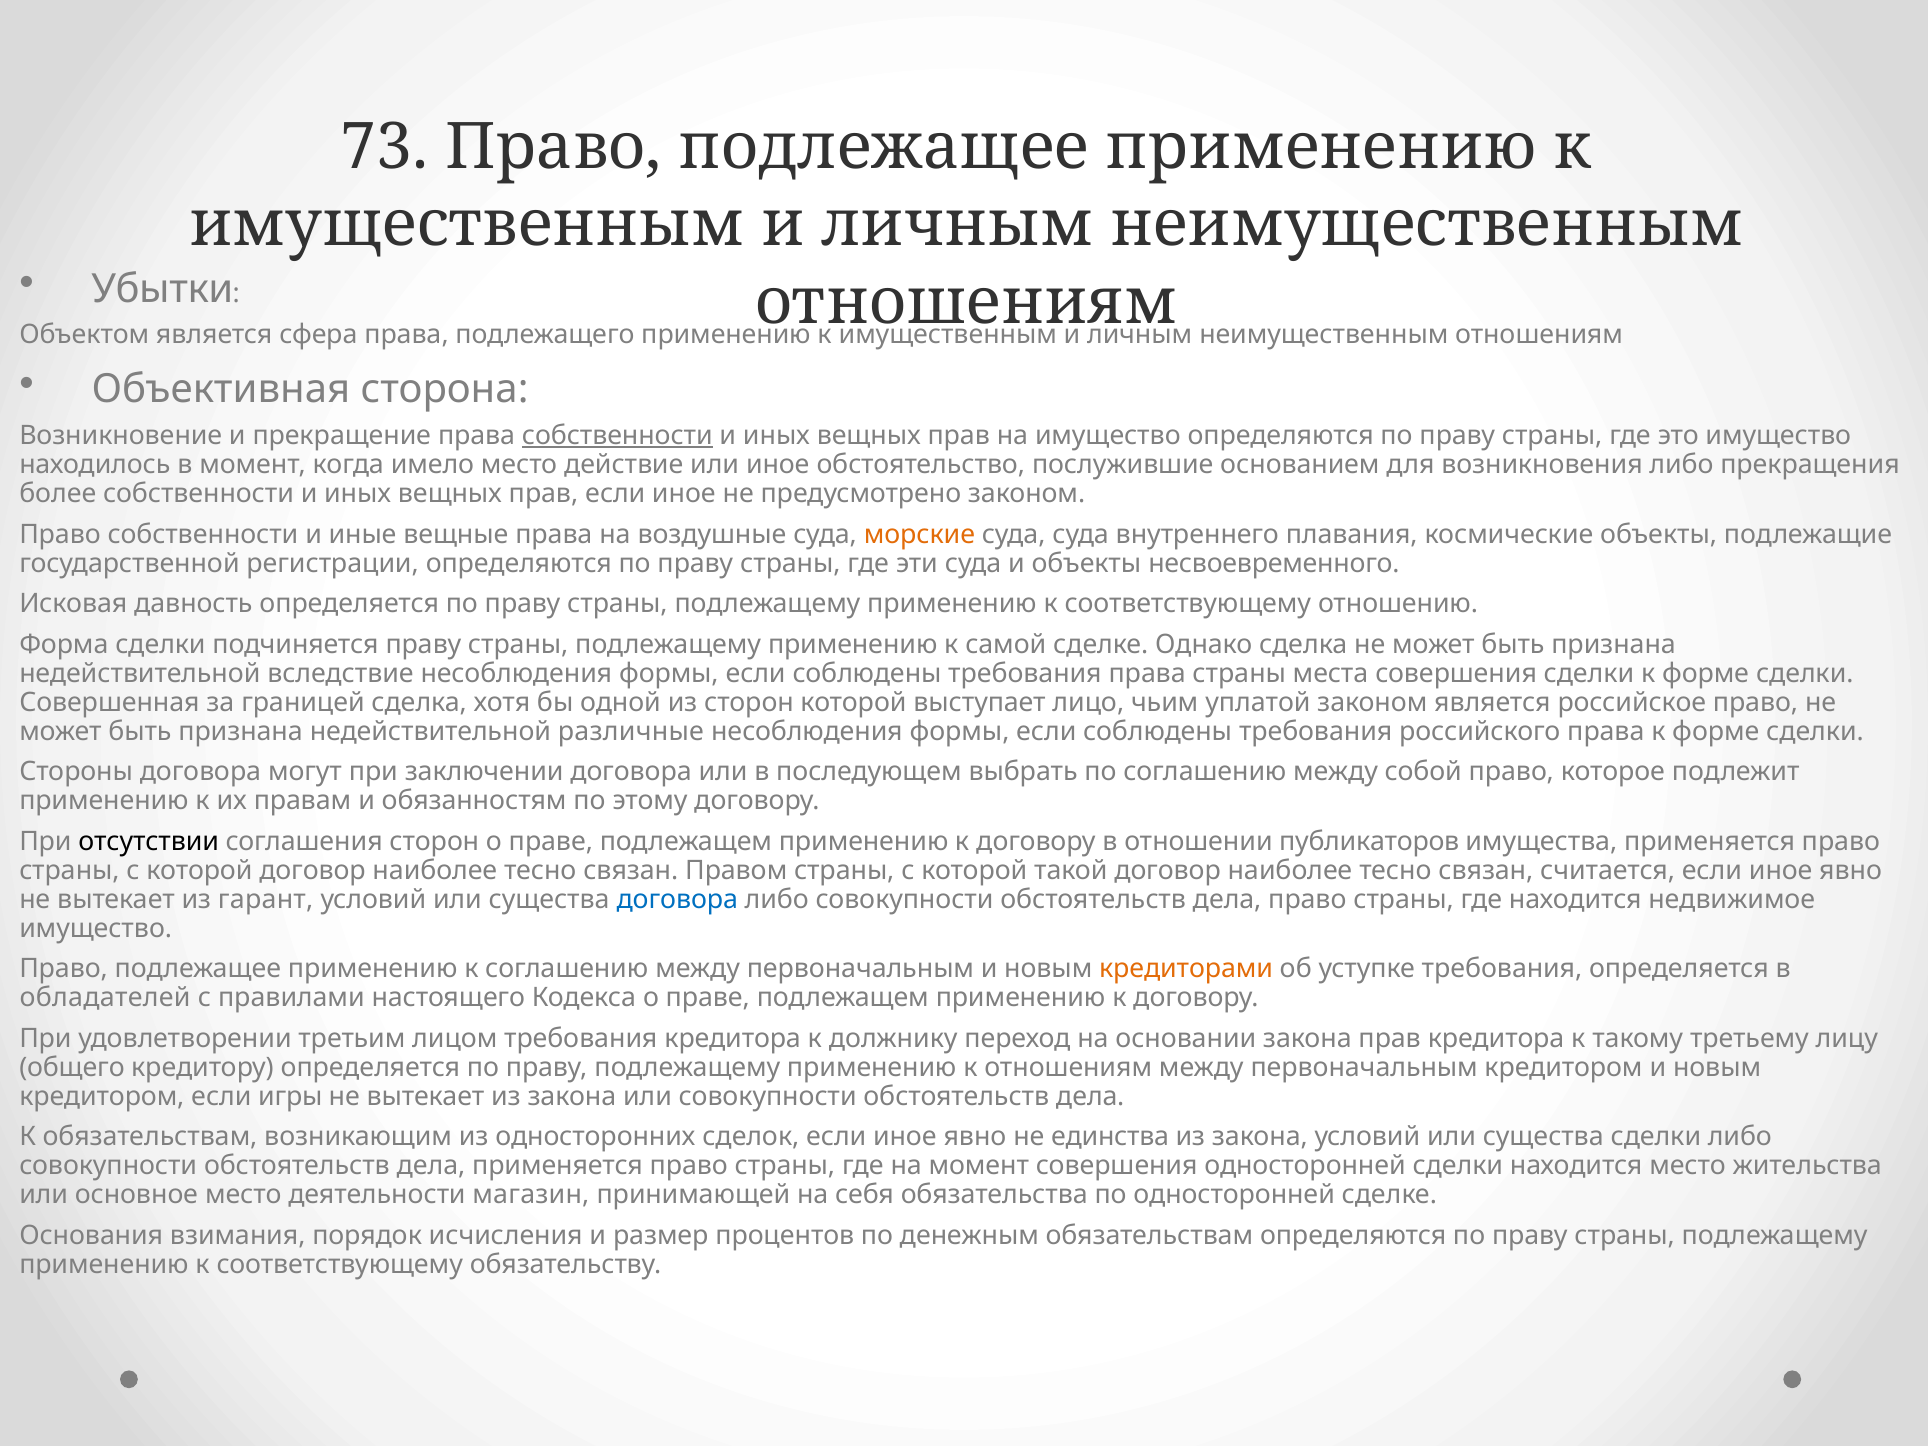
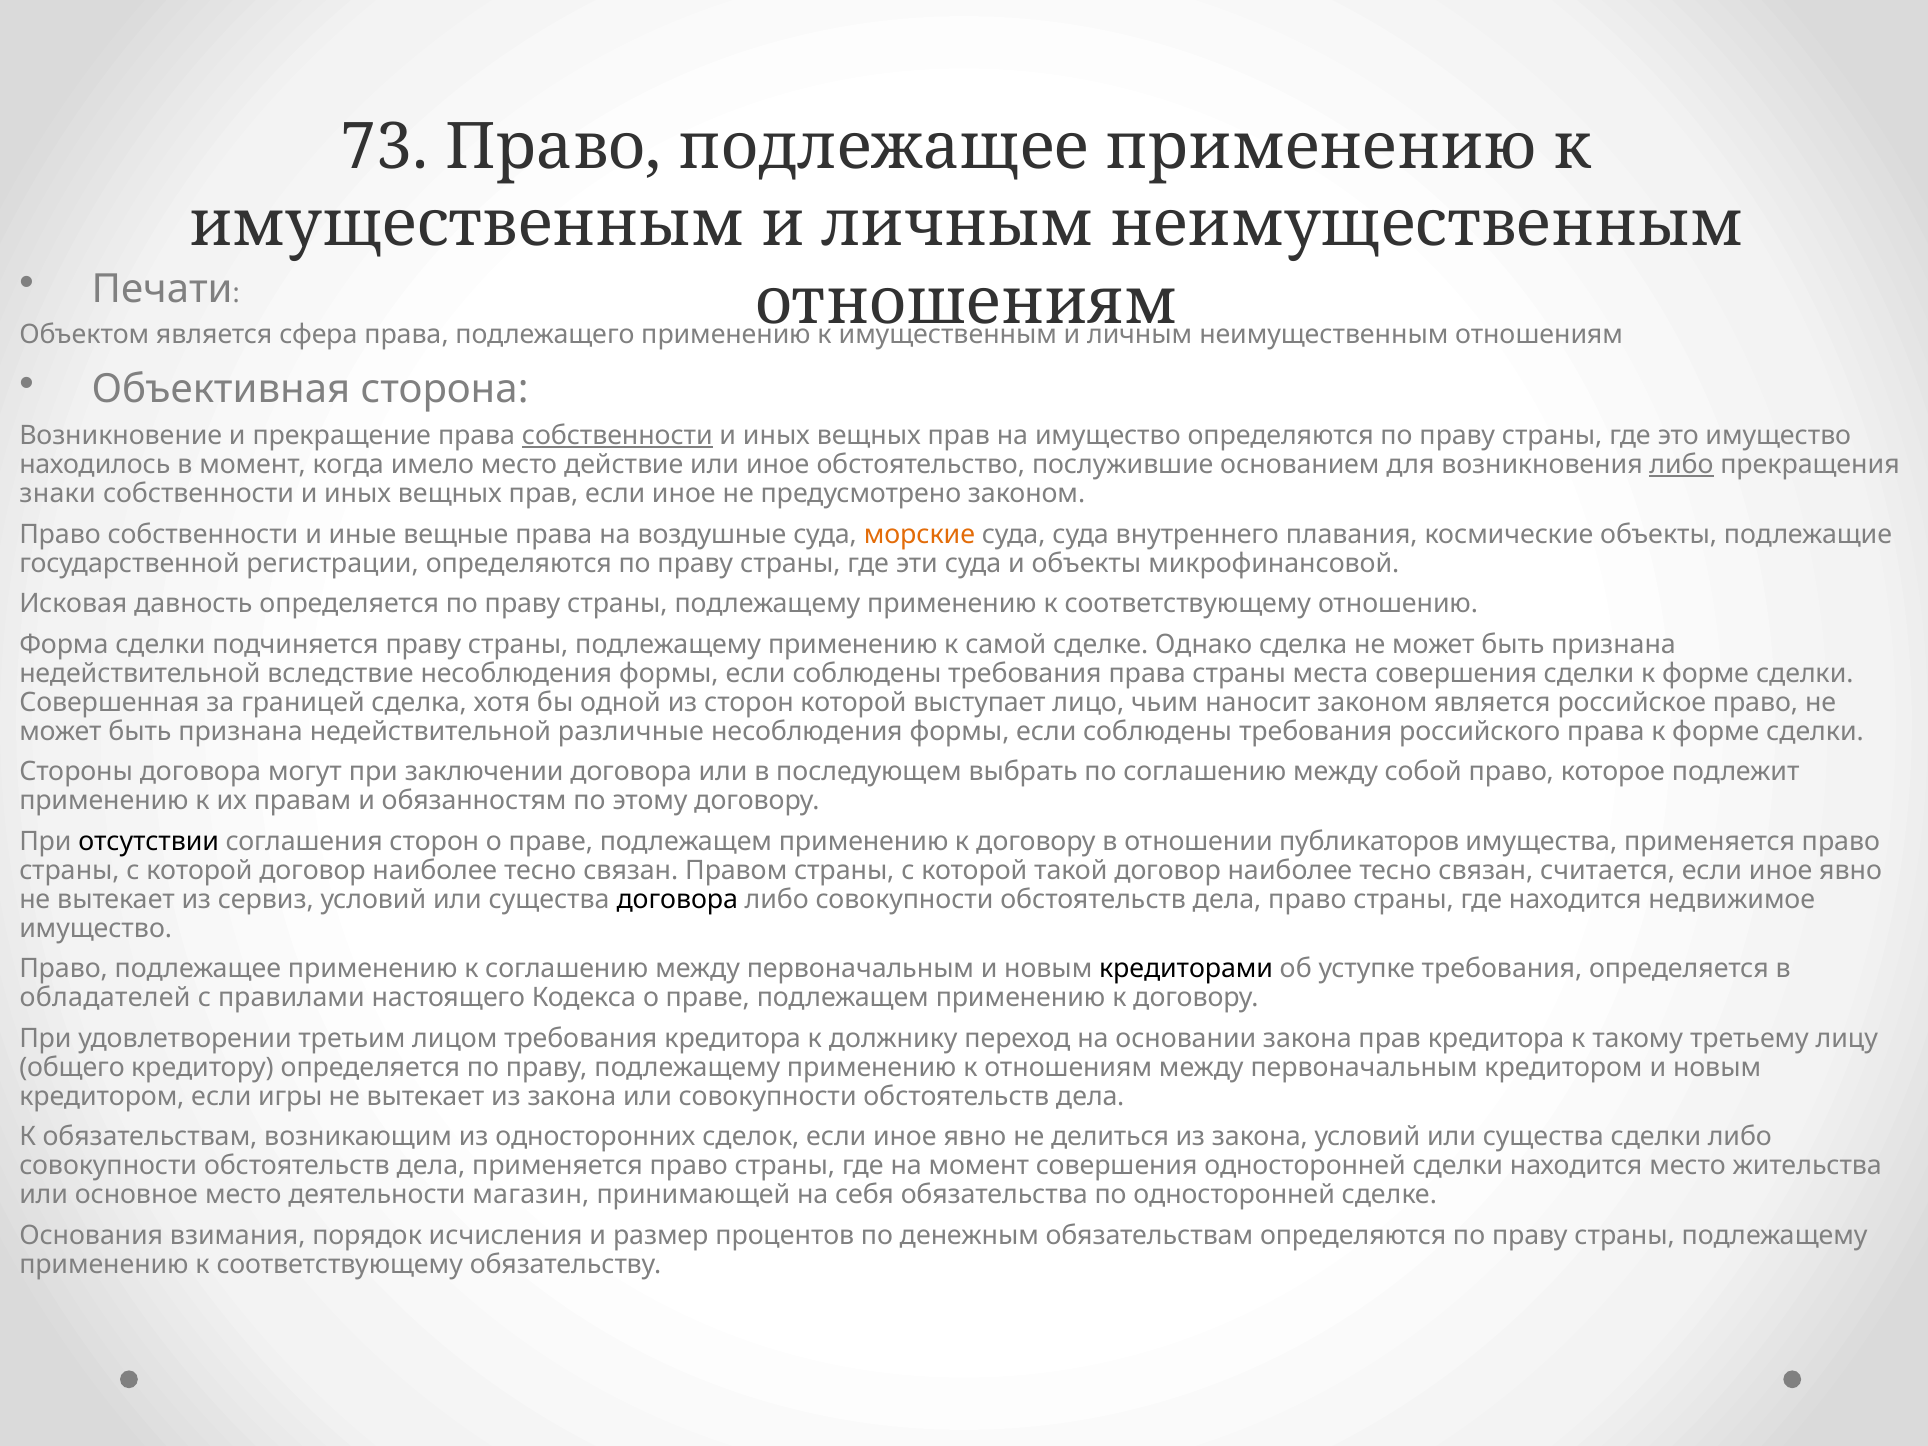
Убытки: Убытки -> Печати
либо at (1681, 465) underline: none -> present
более: более -> знаки
несвоевременного: несвоевременного -> микрофинансовой
уплатой: уплатой -> наносит
гарант: гарант -> сервиз
договора at (677, 899) colour: blue -> black
кредиторами colour: orange -> black
единства: единства -> делиться
